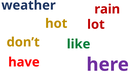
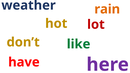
rain colour: red -> orange
